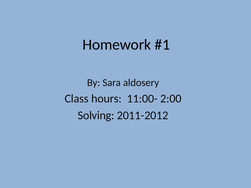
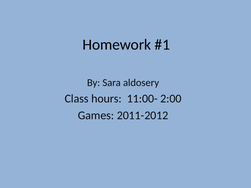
Solving: Solving -> Games
